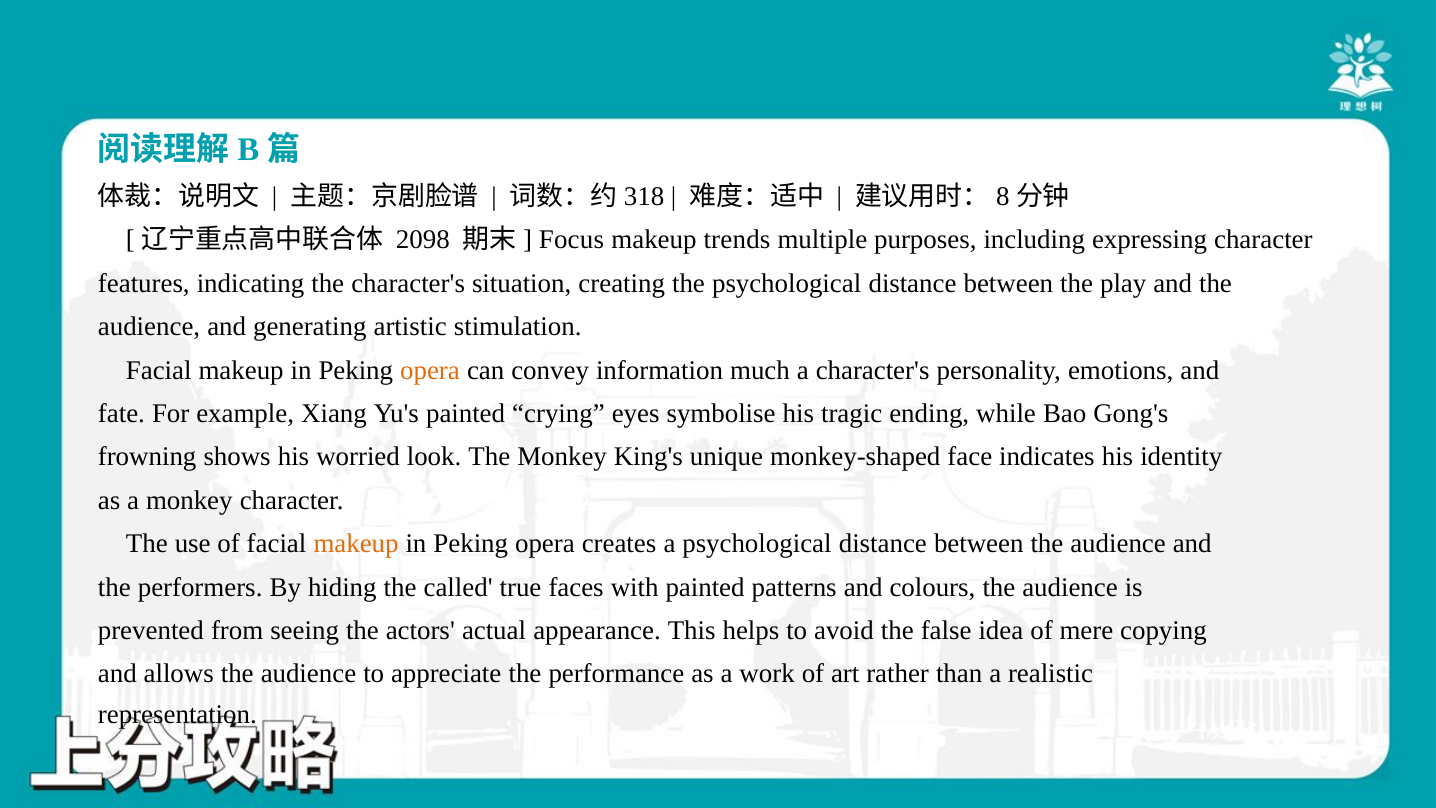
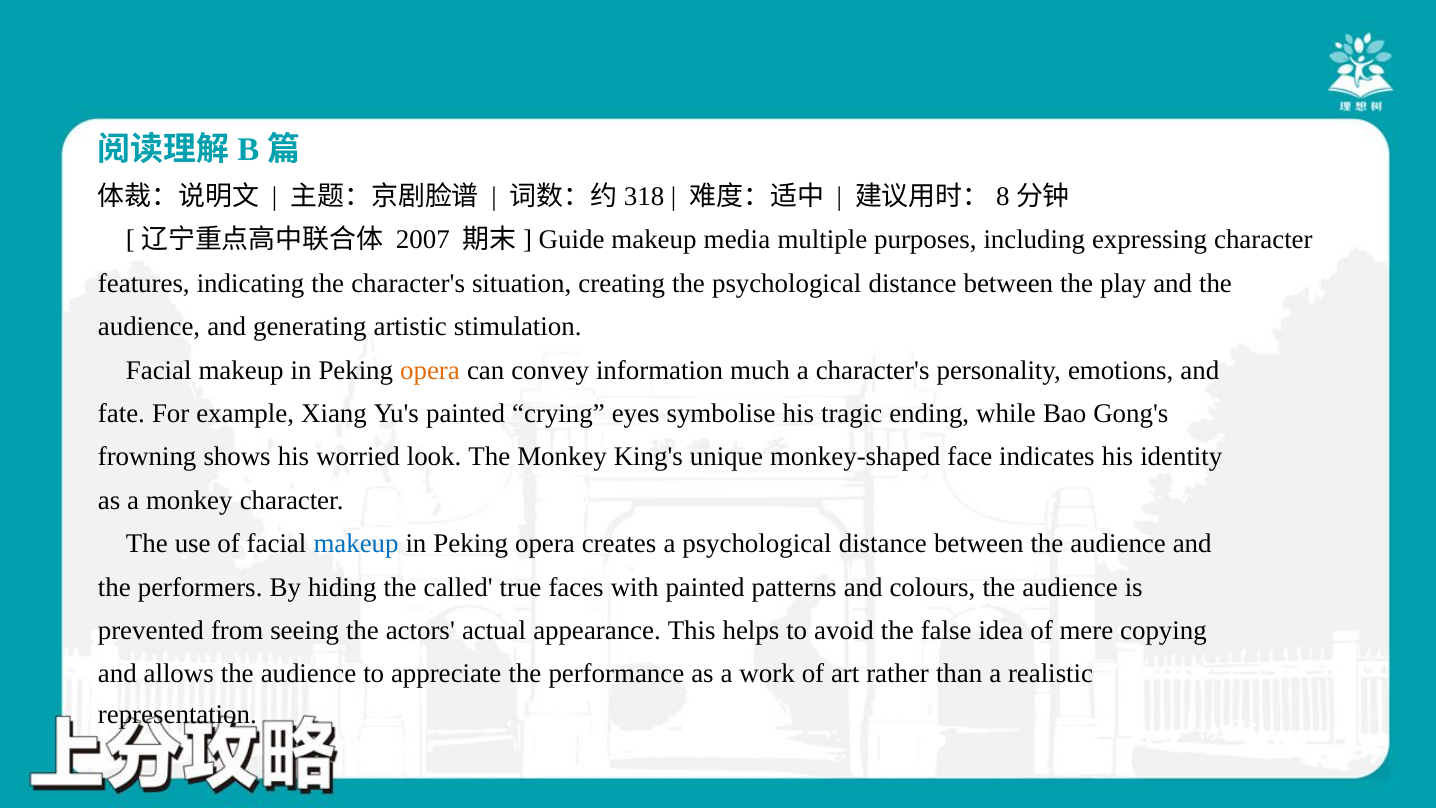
2098: 2098 -> 2007
Focus: Focus -> Guide
trends: trends -> media
makeup at (356, 544) colour: orange -> blue
